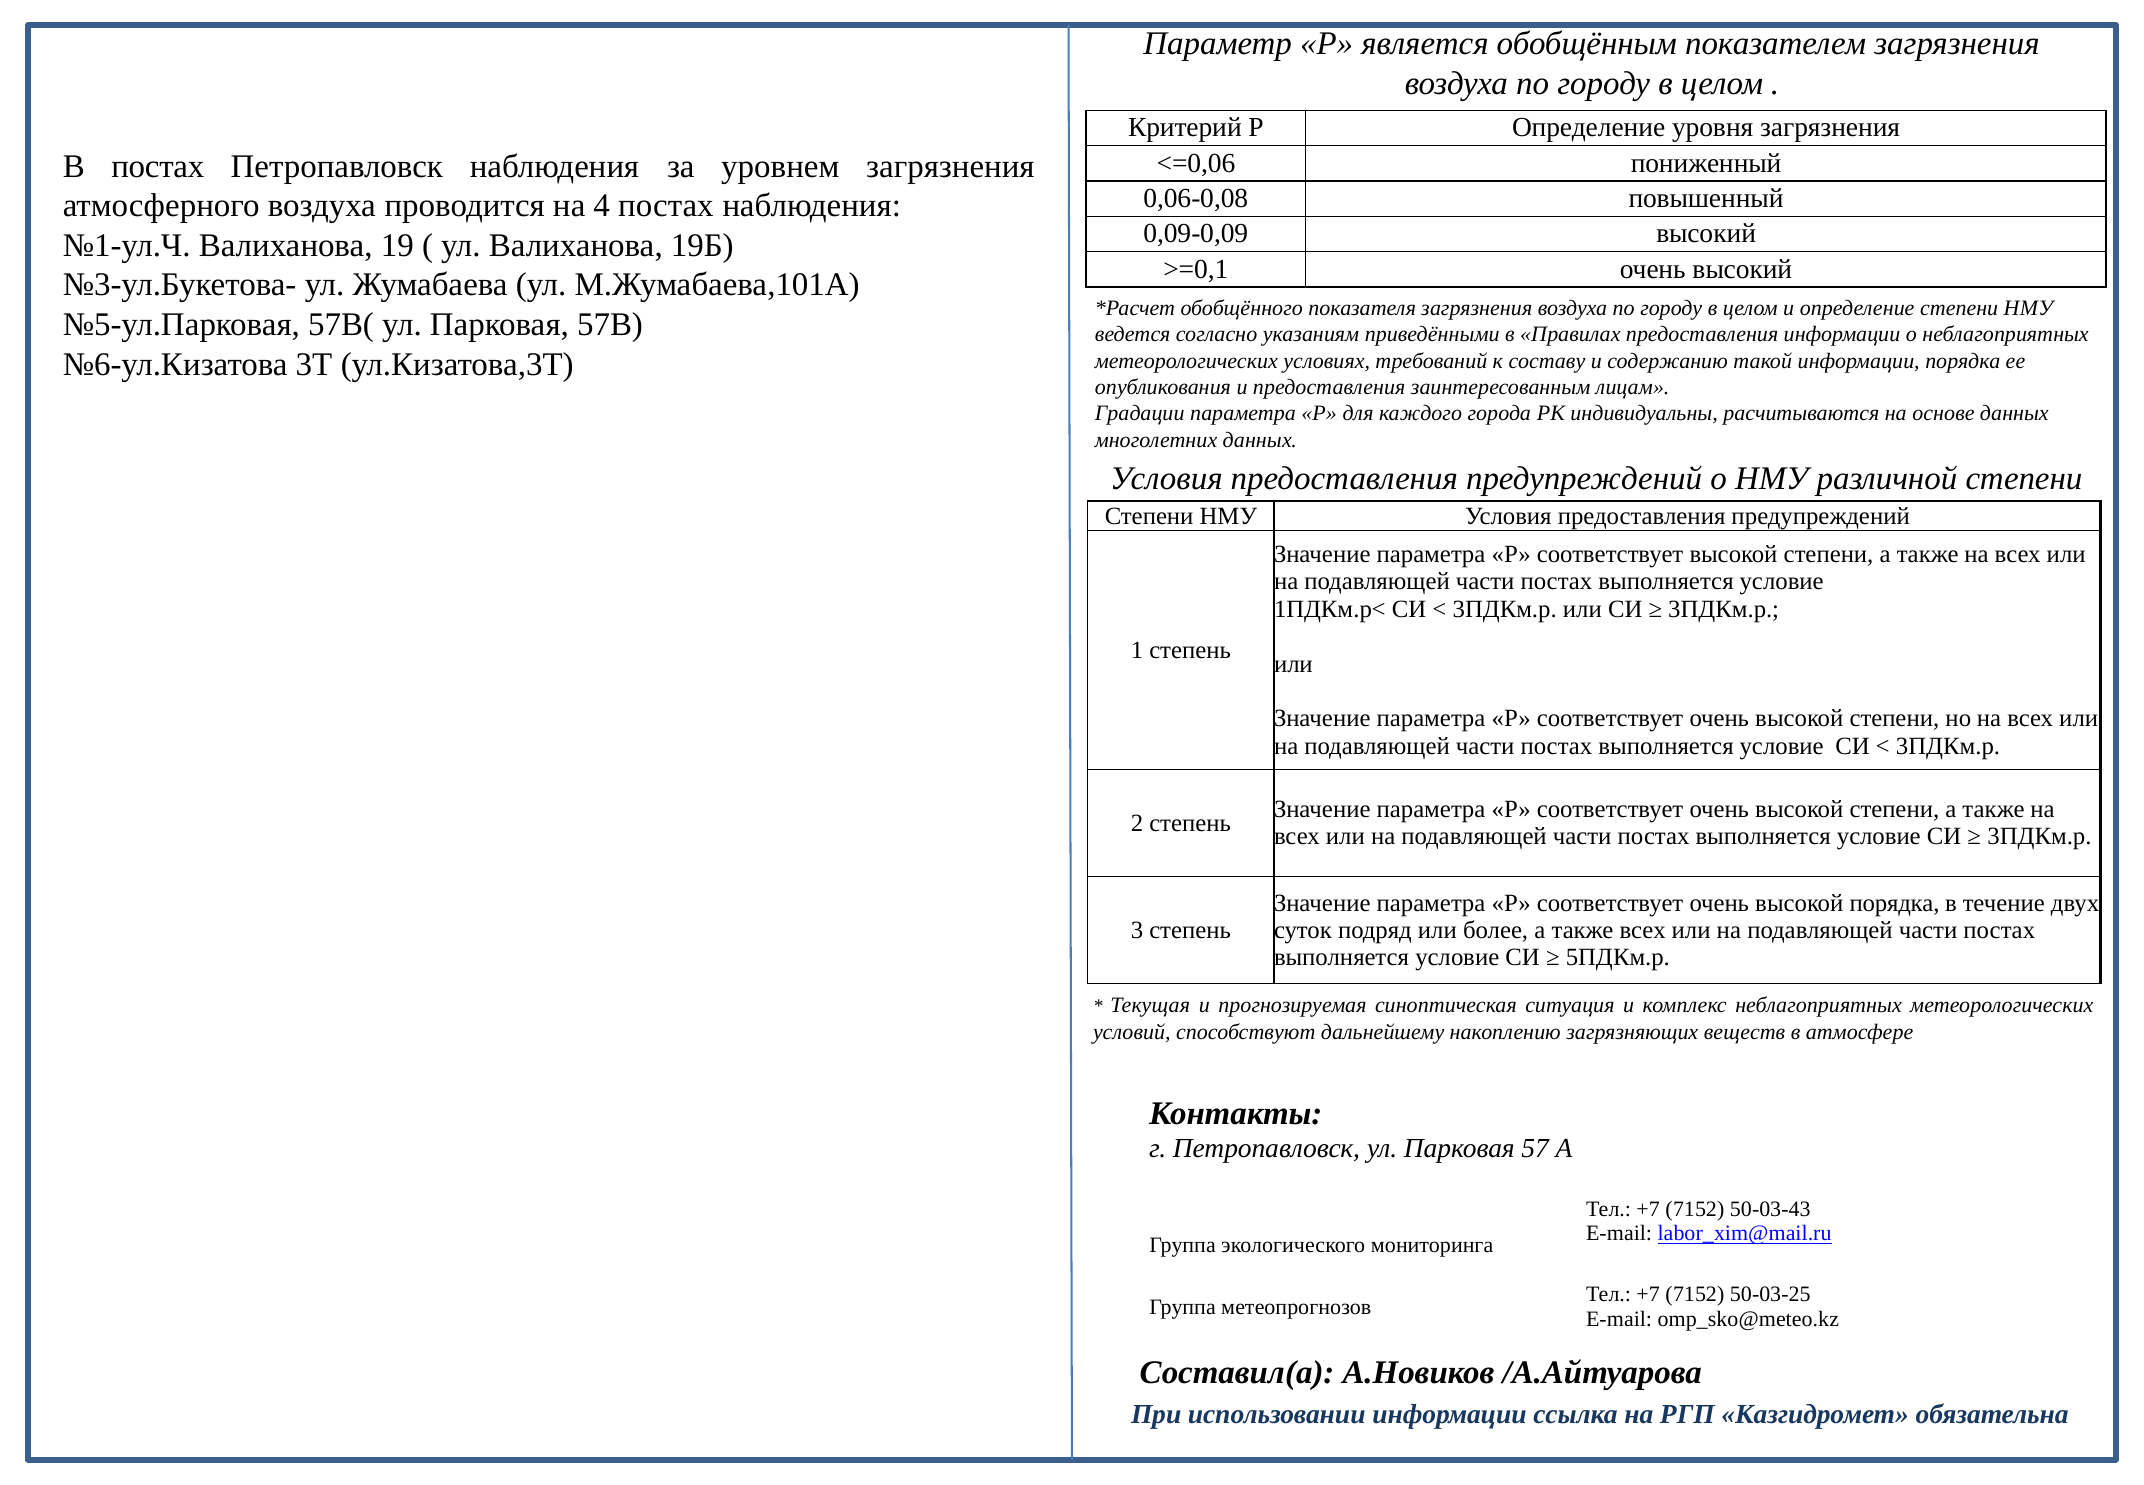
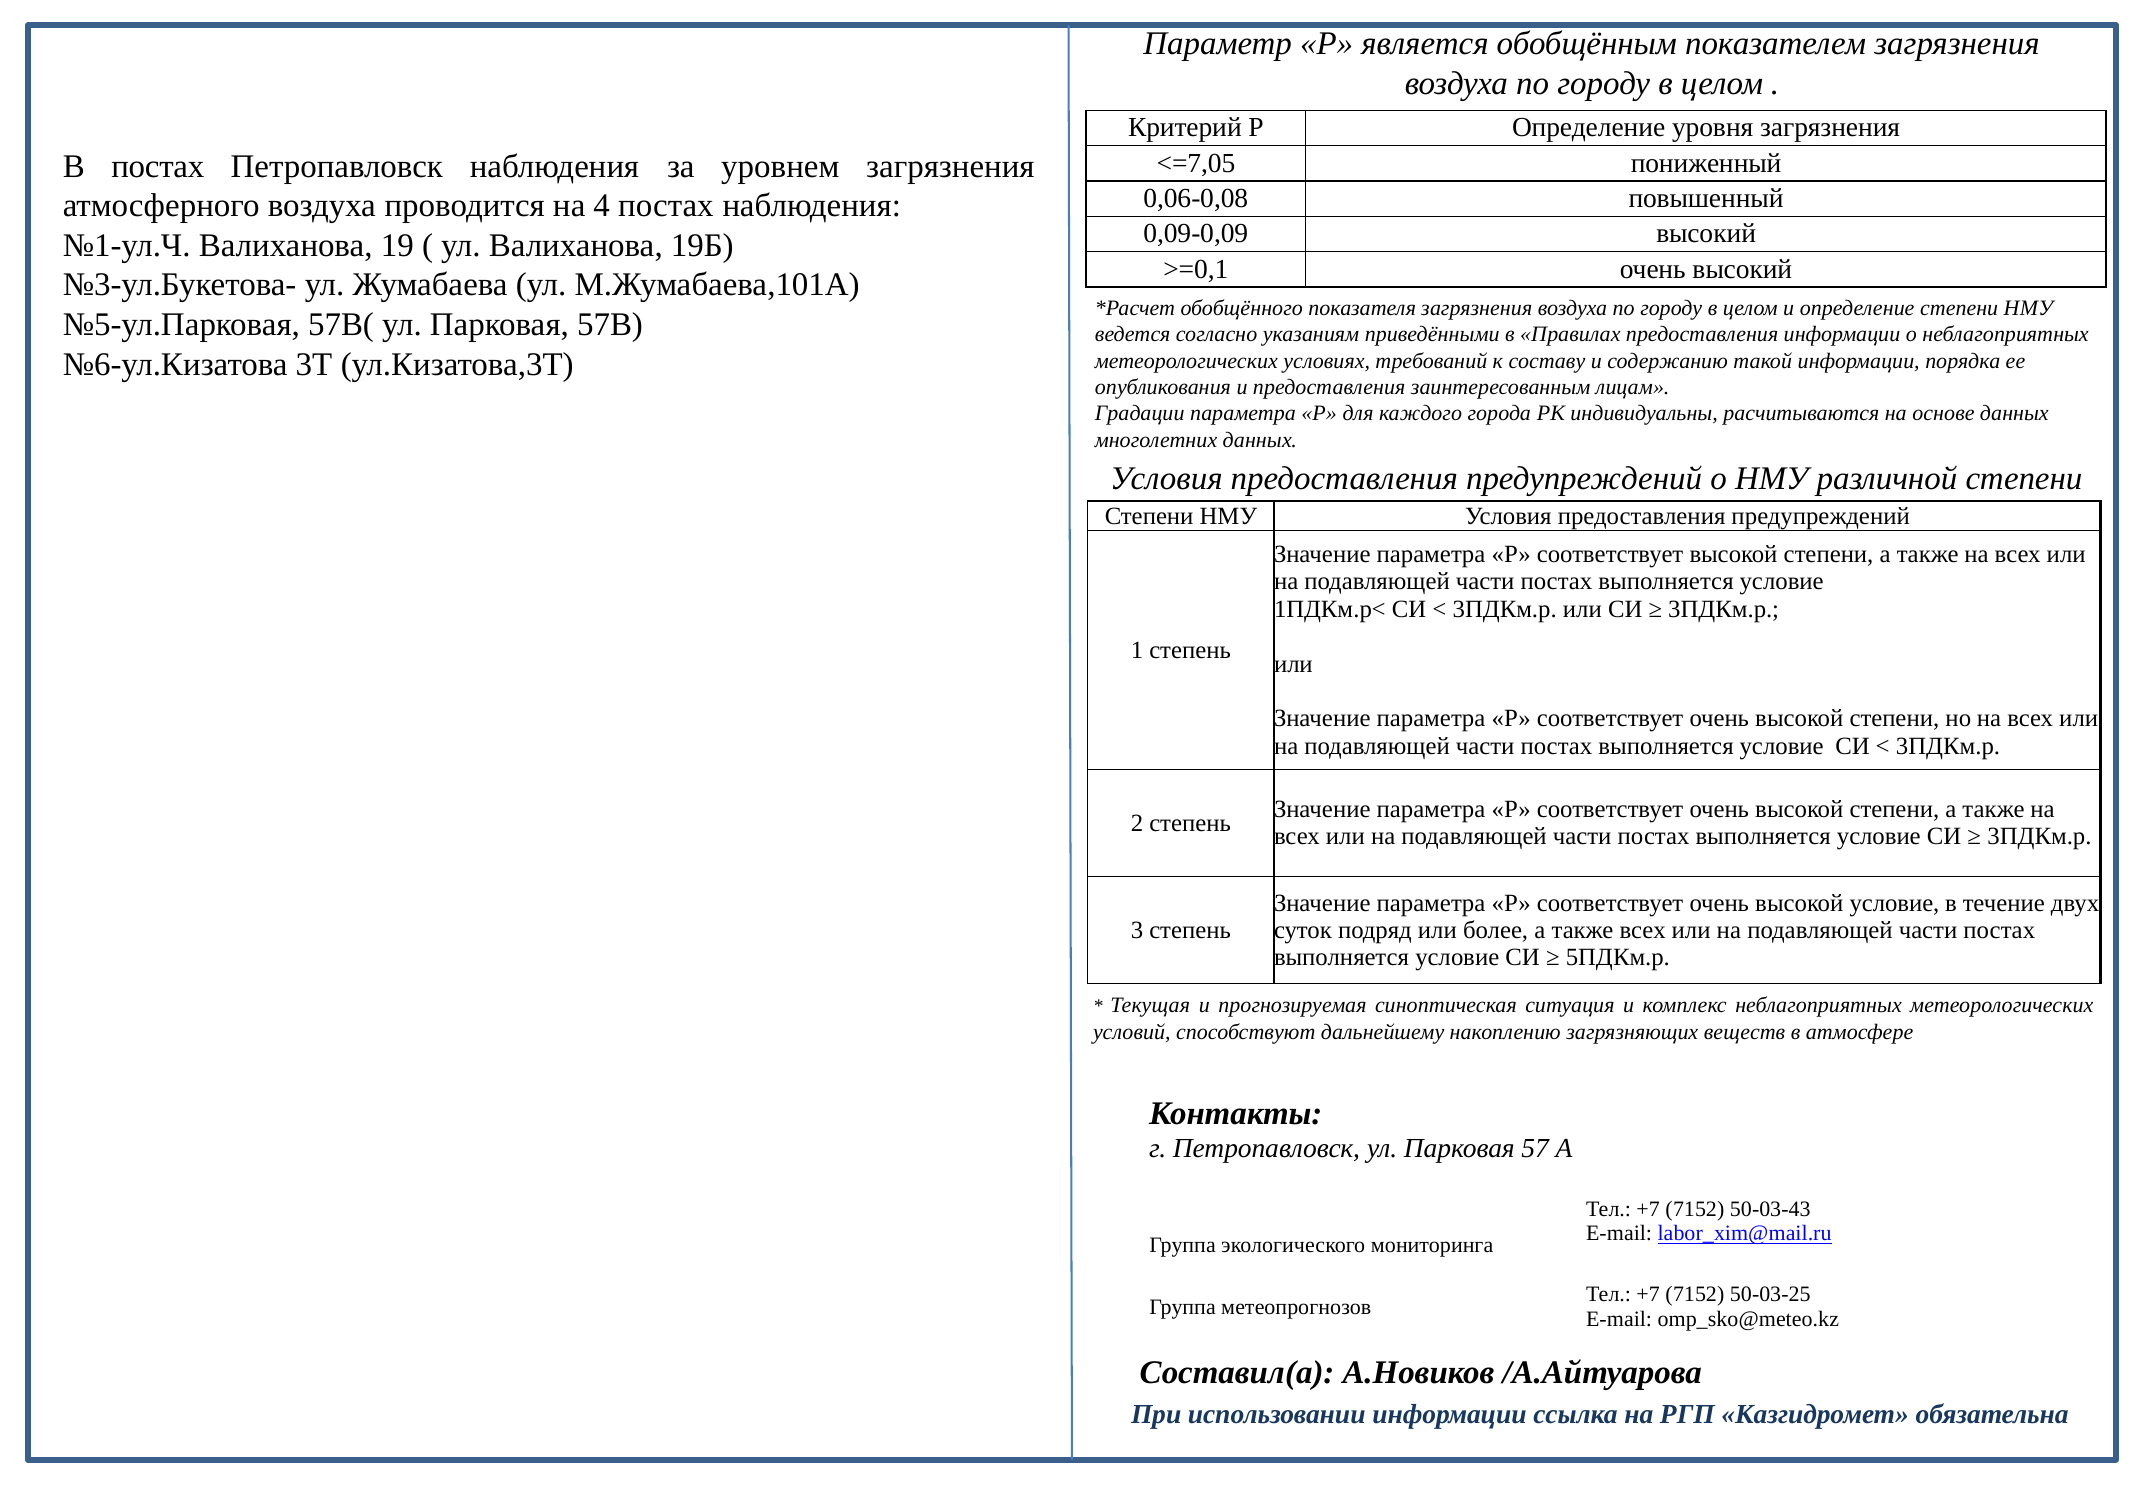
<=0,06: <=0,06 -> <=7,05
высокой порядка: порядка -> условие
